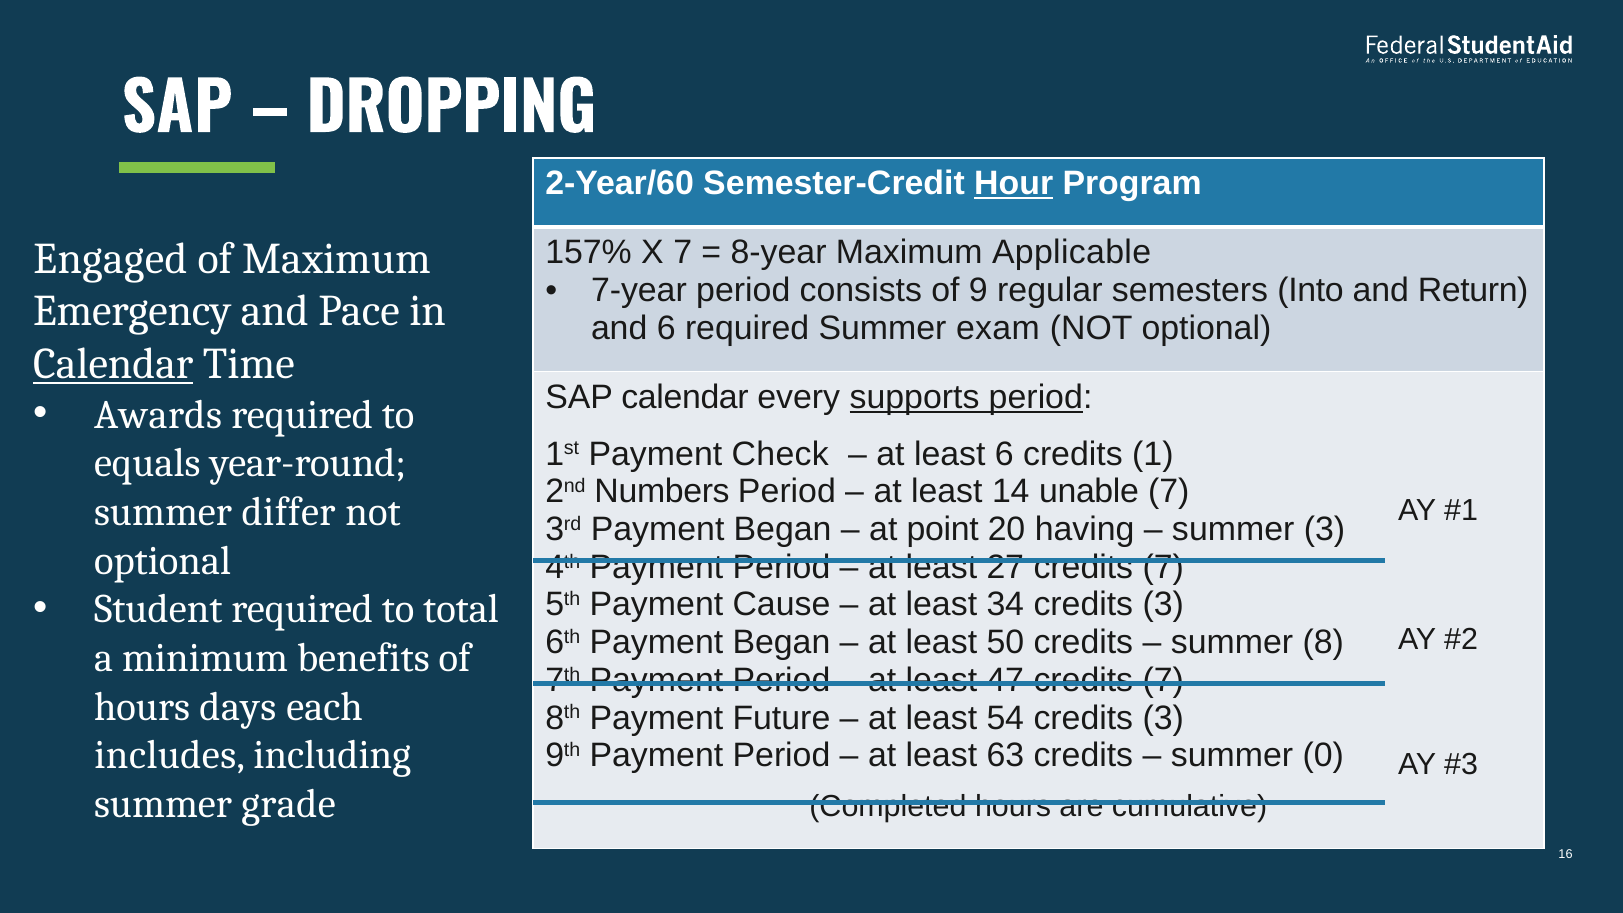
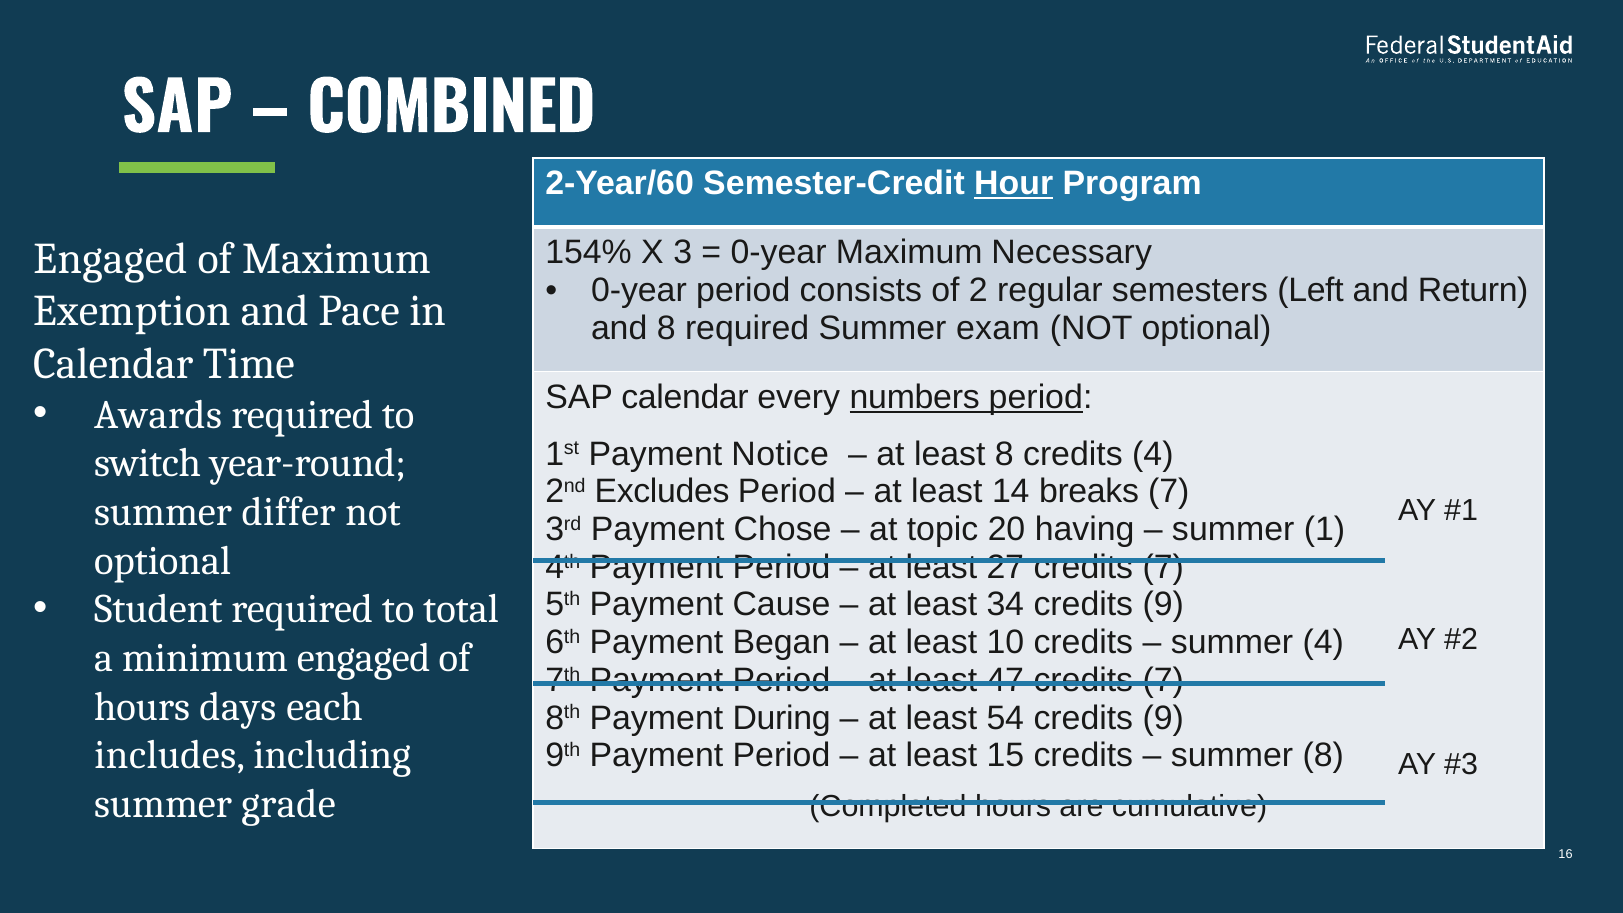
DROPPING: DROPPING -> COMBINED
157%: 157% -> 154%
X 7: 7 -> 3
8-year at (779, 253): 8-year -> 0-year
Applicable: Applicable -> Necessary
7-year at (639, 290): 7-year -> 0-year
9: 9 -> 2
Into: Into -> Left
Emergency: Emergency -> Exemption
and 6: 6 -> 8
Calendar at (113, 364) underline: present -> none
supports: supports -> numbers
Check: Check -> Notice
least 6: 6 -> 8
credits 1: 1 -> 4
equals: equals -> switch
Numbers: Numbers -> Excludes
unable: unable -> breaks
3rd Payment Began: Began -> Chose
point: point -> topic
summer 3: 3 -> 1
34 credits 3: 3 -> 9
50: 50 -> 10
summer 8: 8 -> 4
minimum benefits: benefits -> engaged
Future: Future -> During
54 credits 3: 3 -> 9
63: 63 -> 15
summer 0: 0 -> 8
